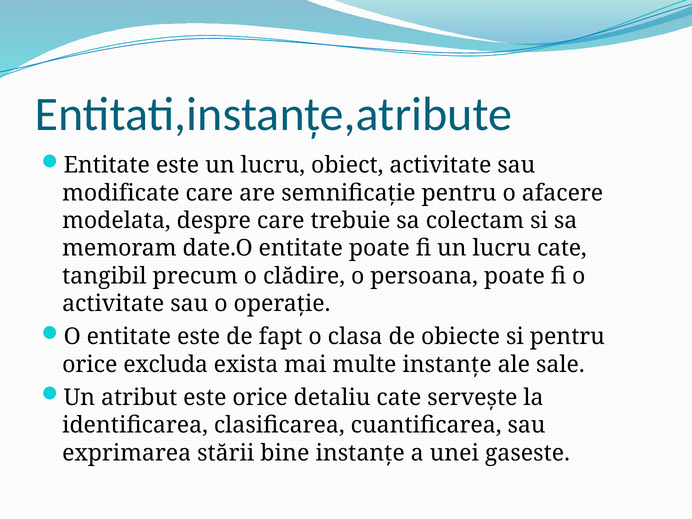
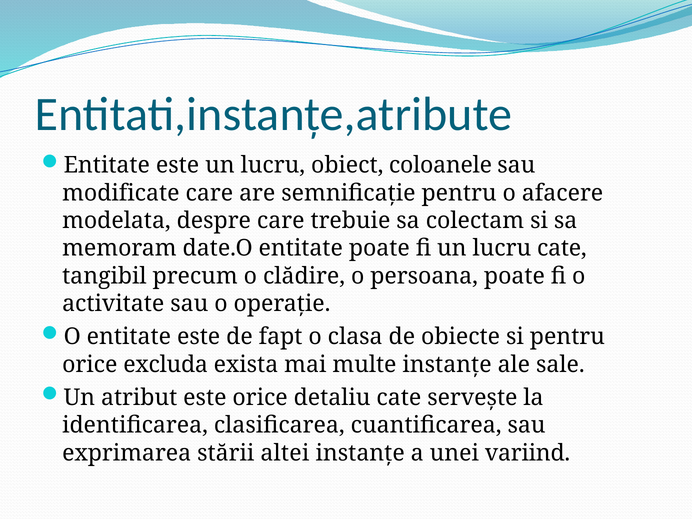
obiect activitate: activitate -> coloanele
bine: bine -> altei
gaseste: gaseste -> variind
